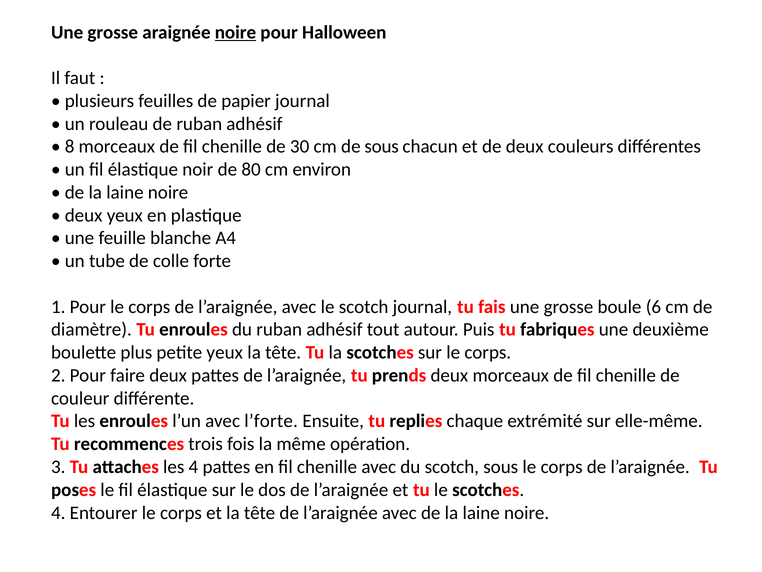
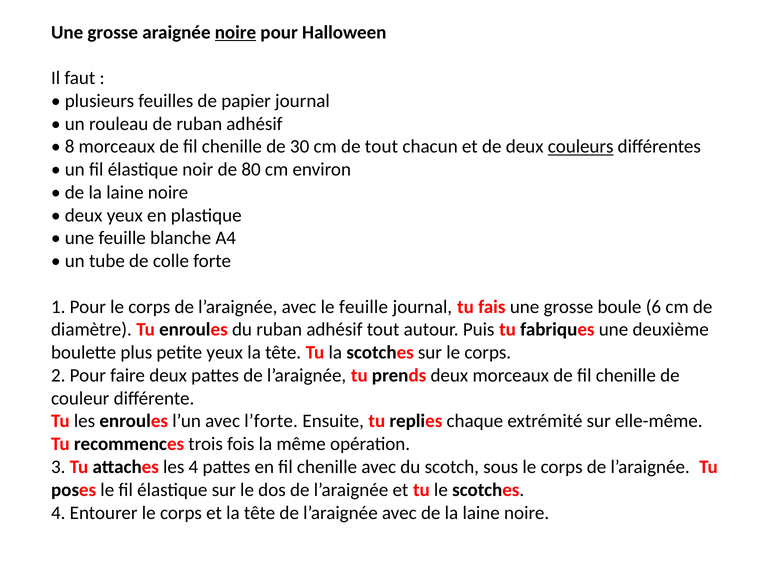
de sous: sous -> tout
couleurs underline: none -> present
le scotch: scotch -> feuille
